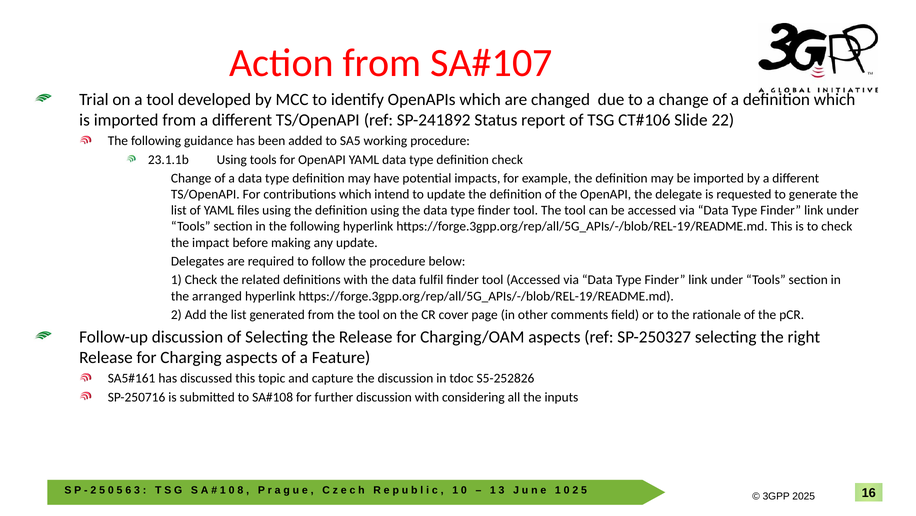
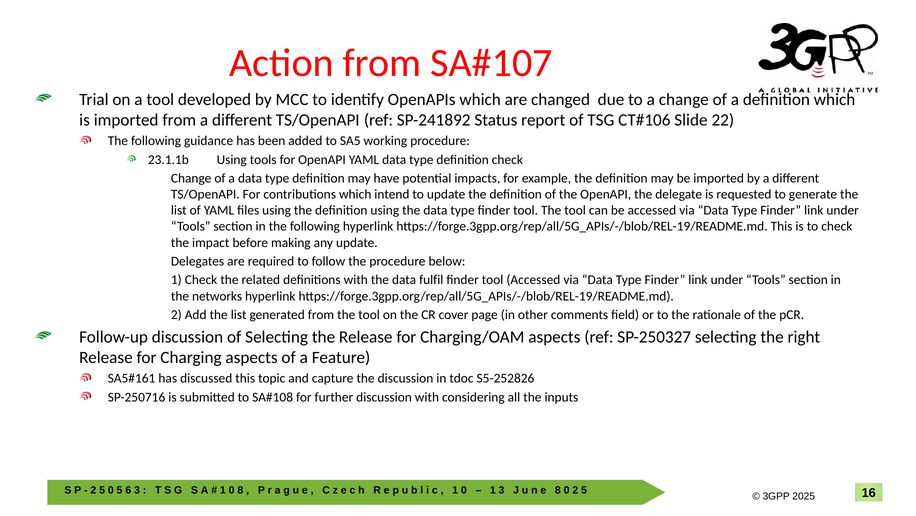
arranged: arranged -> networks
1 at (558, 489): 1 -> 8
